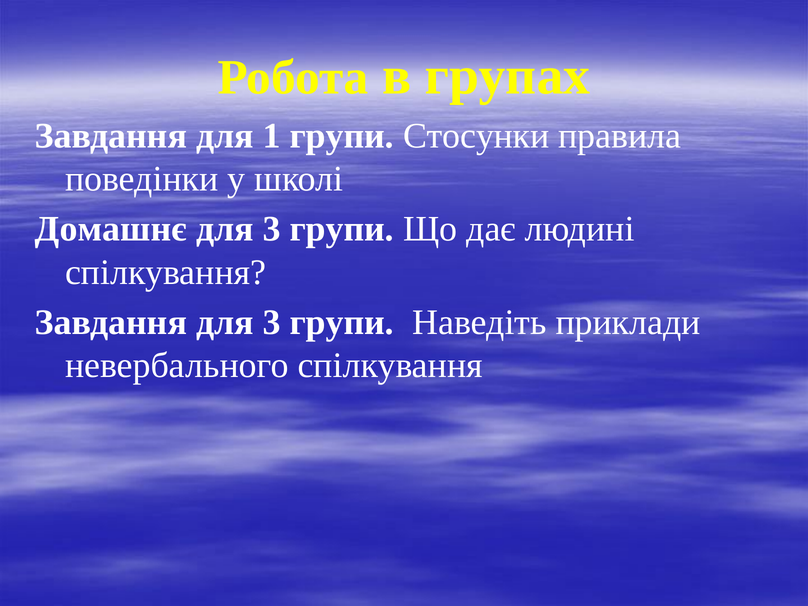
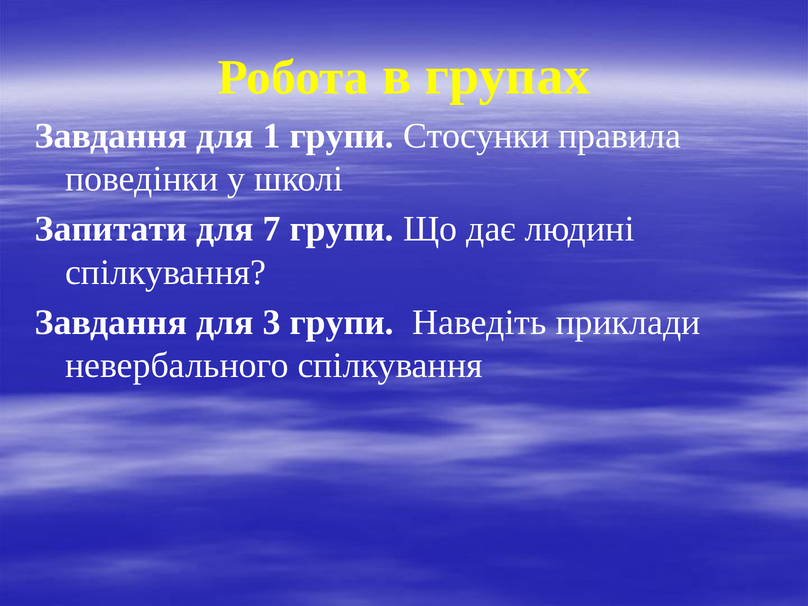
Домашнє: Домашнє -> Запитати
3 at (272, 229): 3 -> 7
